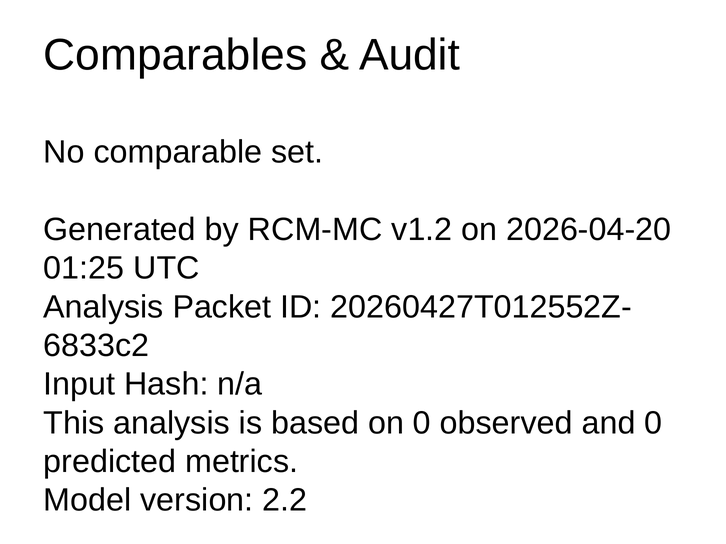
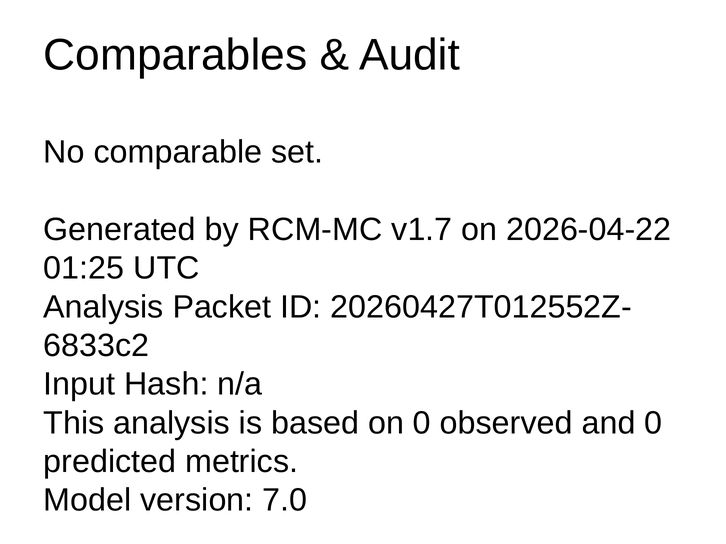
v1.2: v1.2 -> v1.7
2026-04-20: 2026-04-20 -> 2026-04-22
2.2: 2.2 -> 7.0
